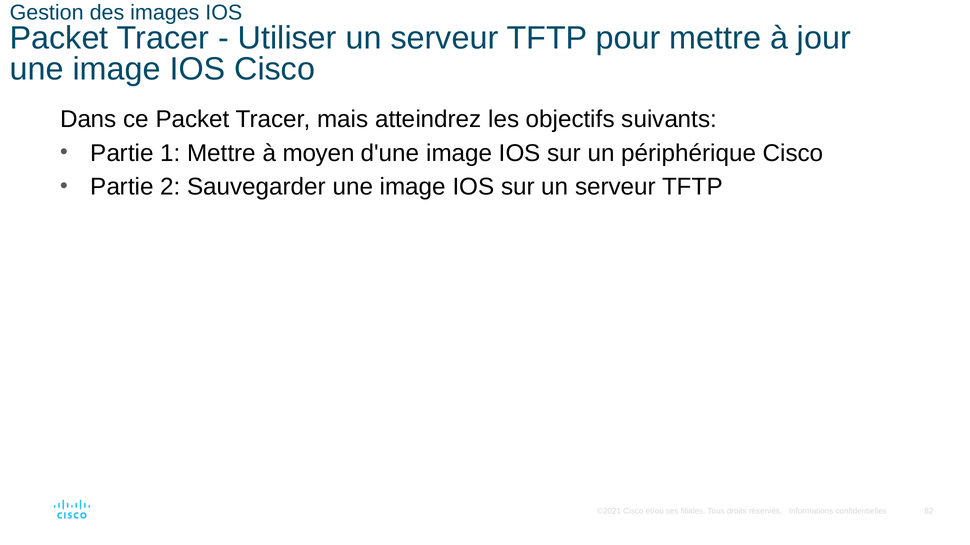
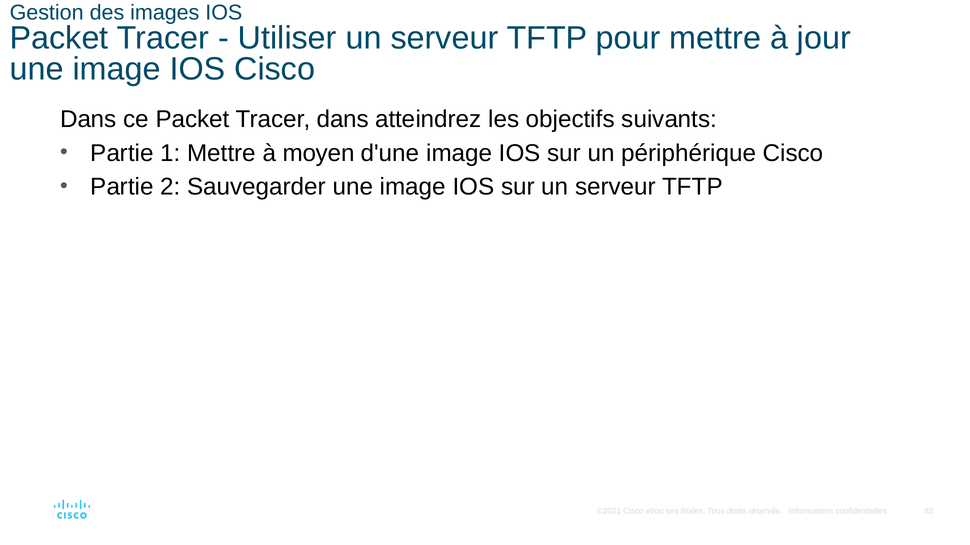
Tracer mais: mais -> dans
